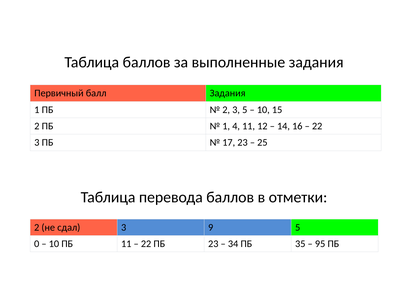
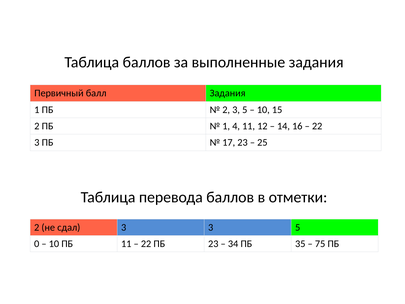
3 9: 9 -> 3
95: 95 -> 75
